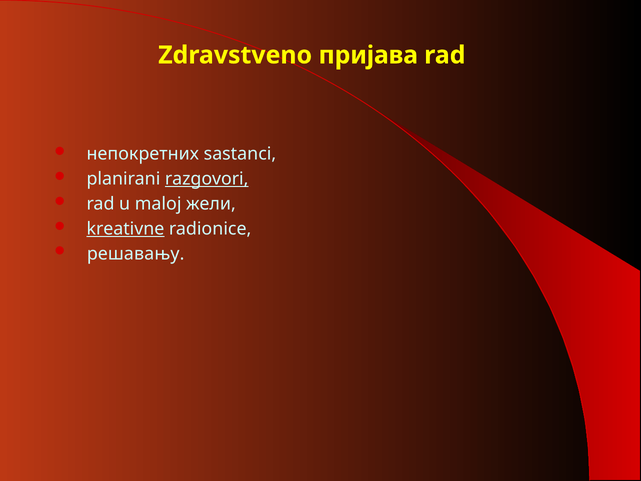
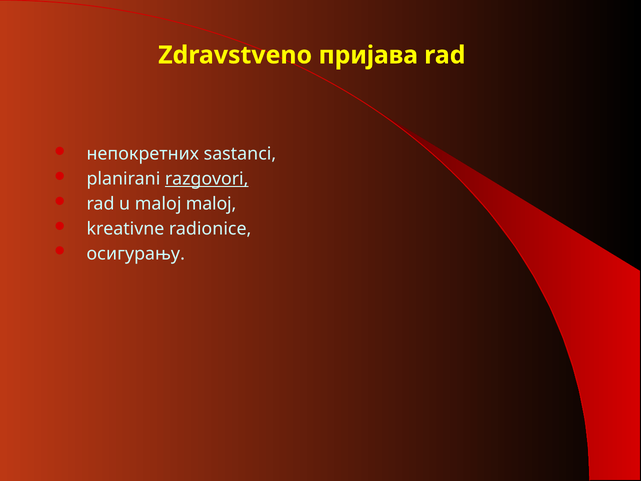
maloj жели: жели -> maloj
kreativne underline: present -> none
решавању: решавању -> осигурању
